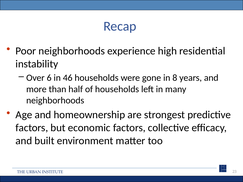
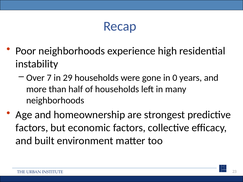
6: 6 -> 7
46: 46 -> 29
8: 8 -> 0
